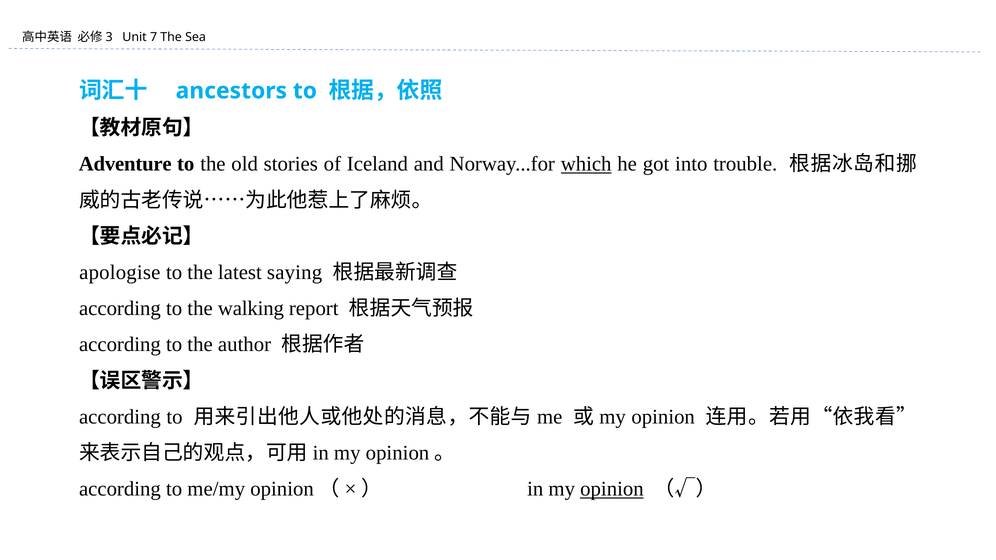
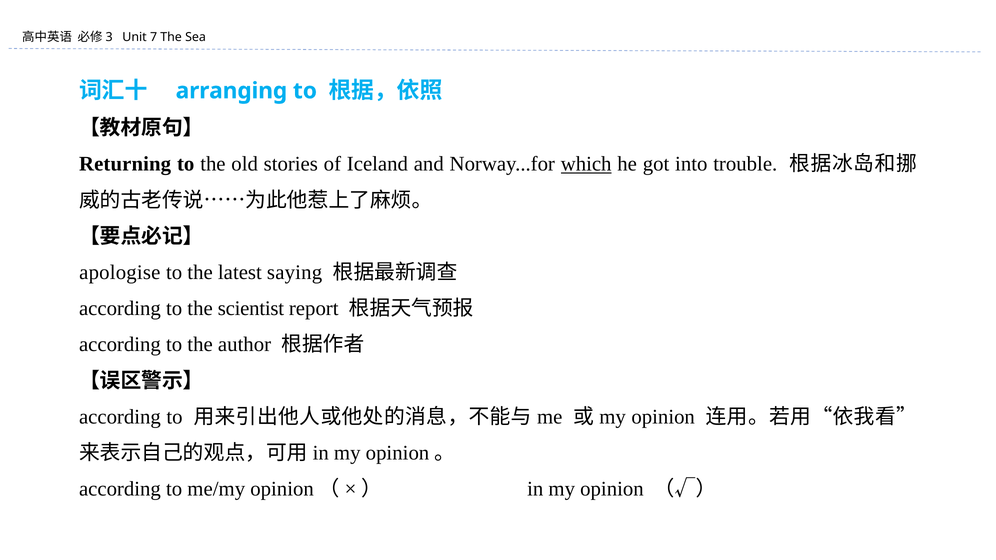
ancestors: ancestors -> arranging
Adventure: Adventure -> Returning
walking: walking -> scientist
opinion at (612, 489) underline: present -> none
